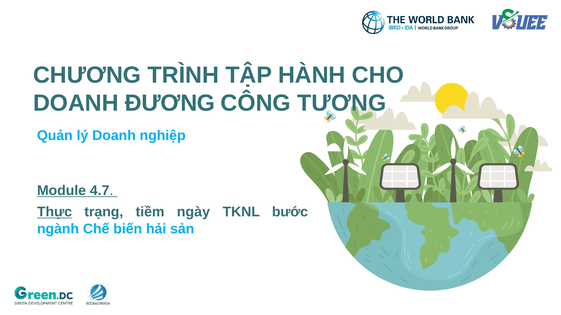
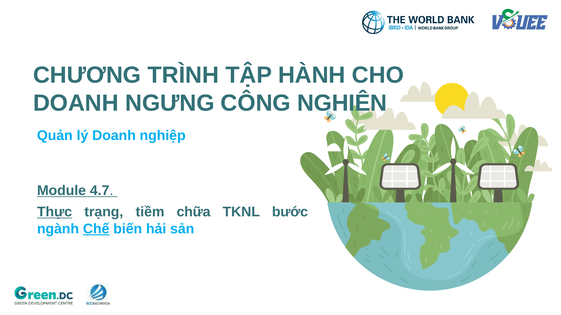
ĐƯƠNG: ĐƯƠNG -> NGƯNG
TƯƠNG: TƯƠNG -> NGHIÊN
ngày: ngày -> chữa
Chế underline: none -> present
